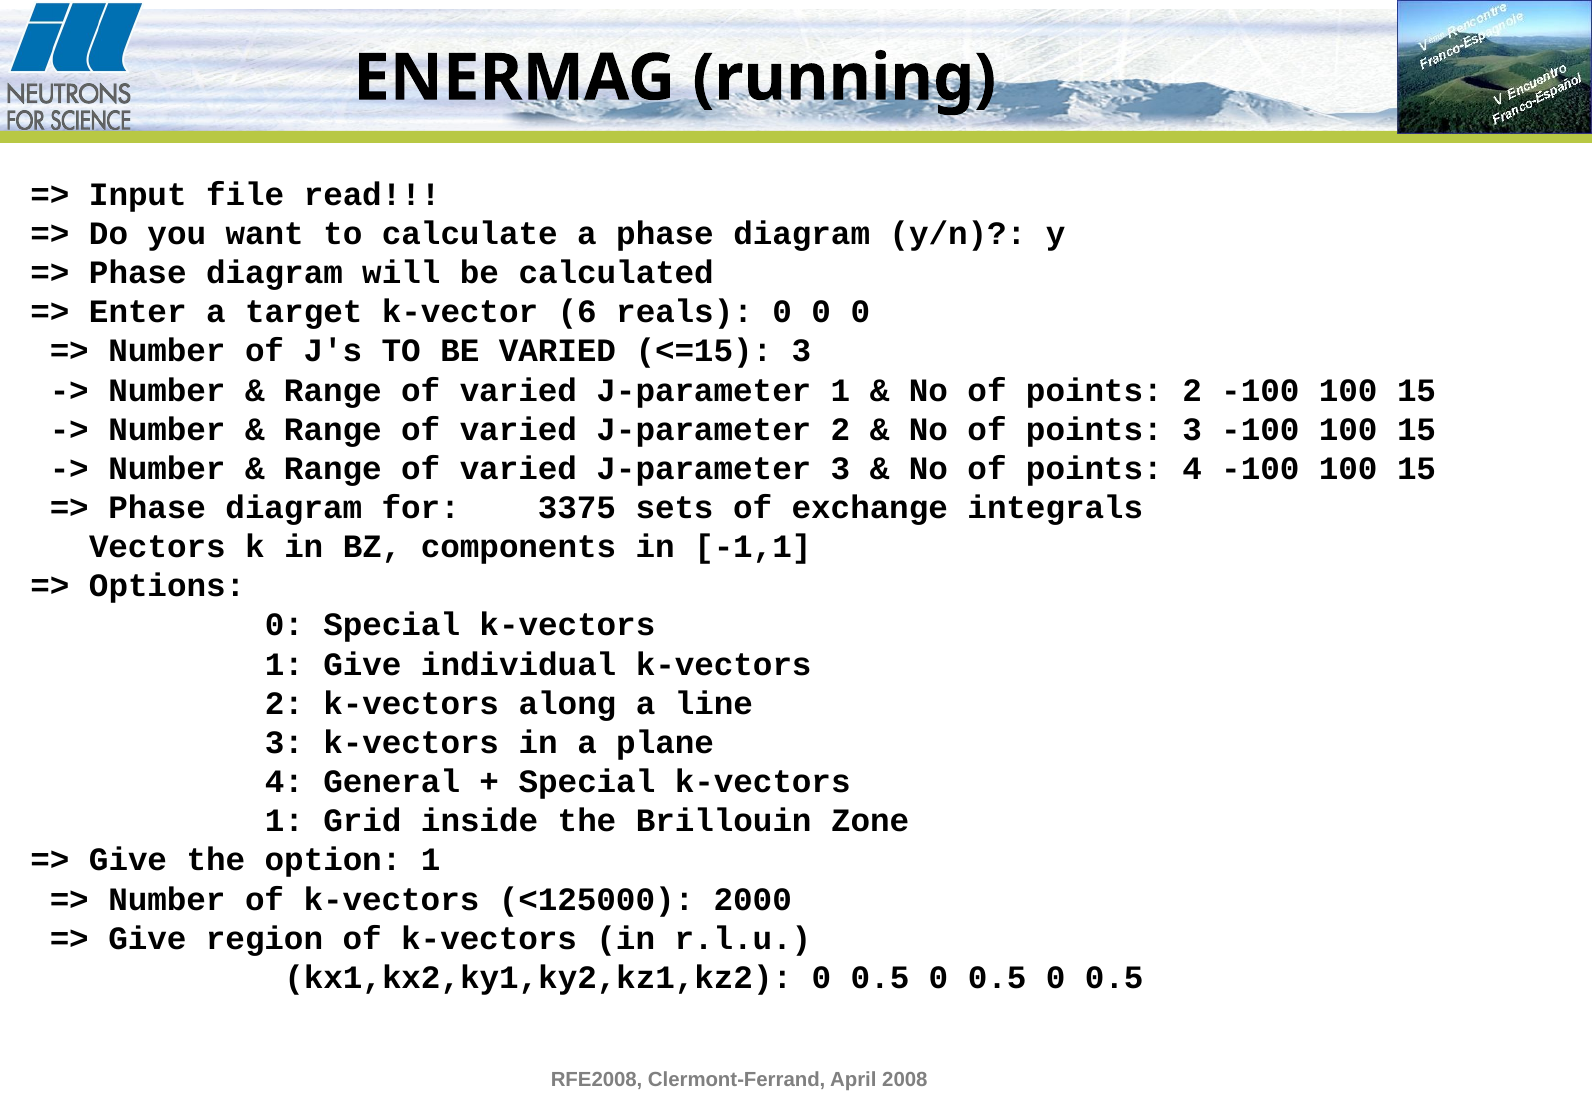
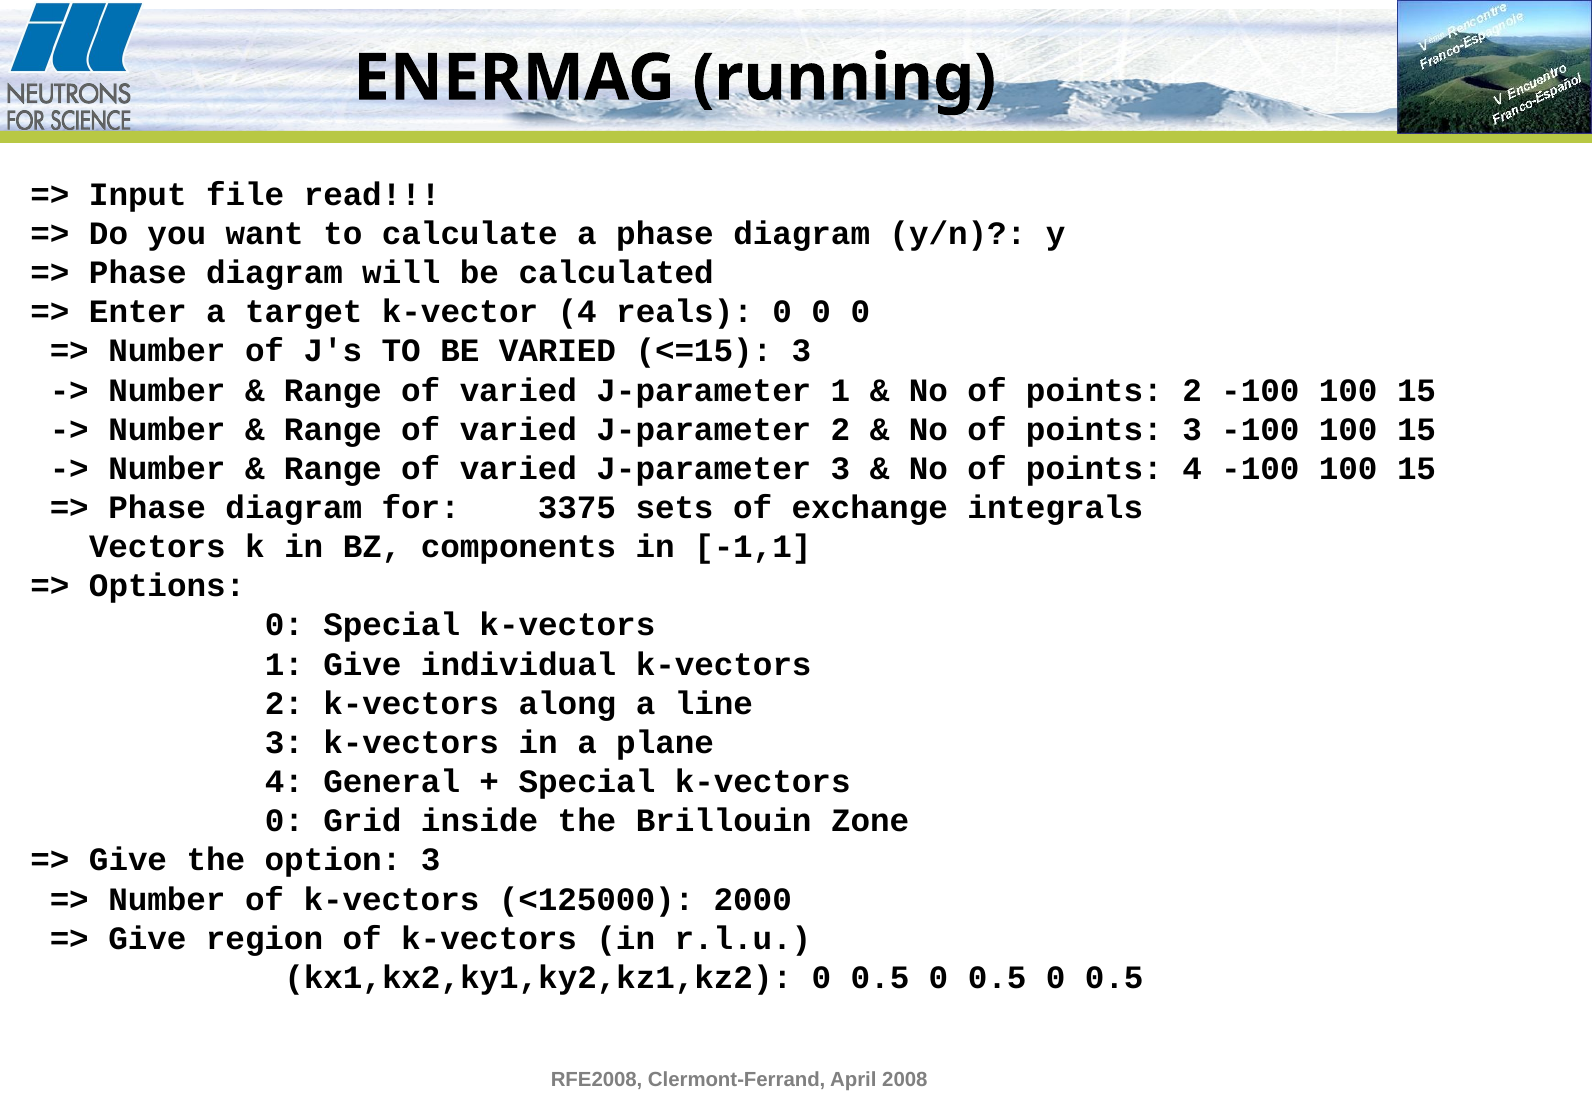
k-vector 6: 6 -> 4
1 at (284, 821): 1 -> 0
option 1: 1 -> 3
